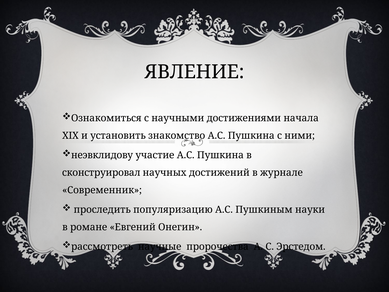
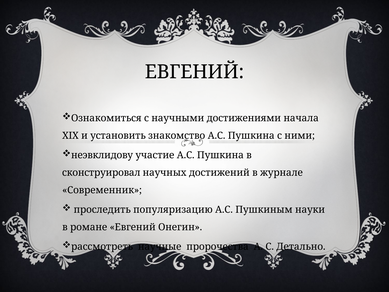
ЯВЛЕНИЕ at (195, 72): ЯВЛЕНИЕ -> ЕВГЕНИЙ
Эрстедом: Эрстедом -> Детально
